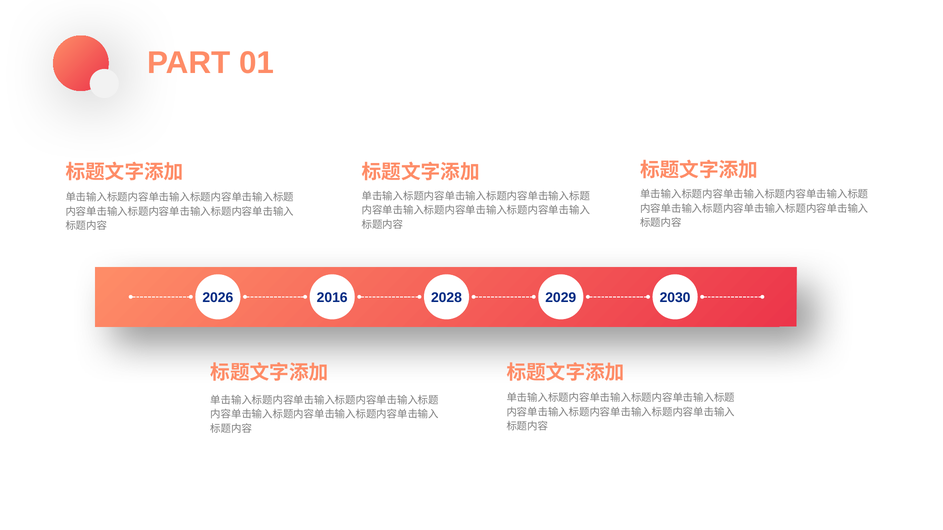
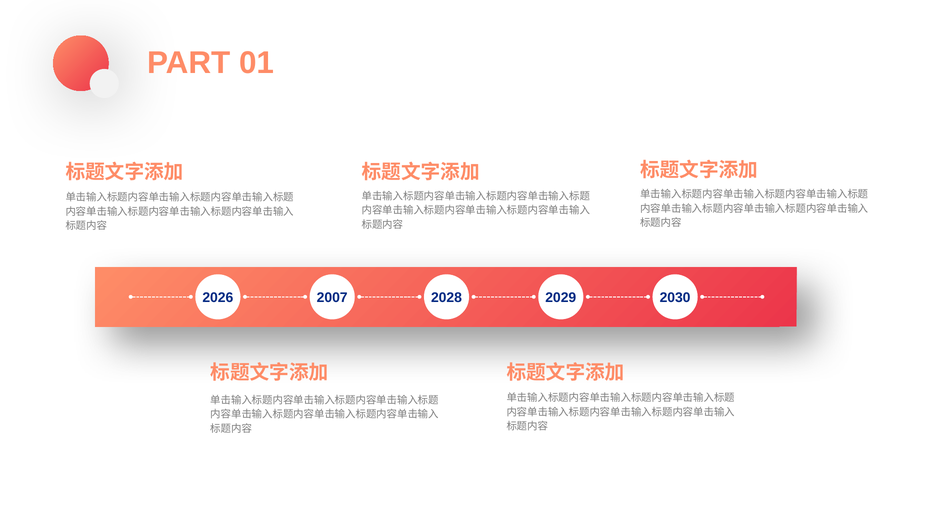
2016: 2016 -> 2007
